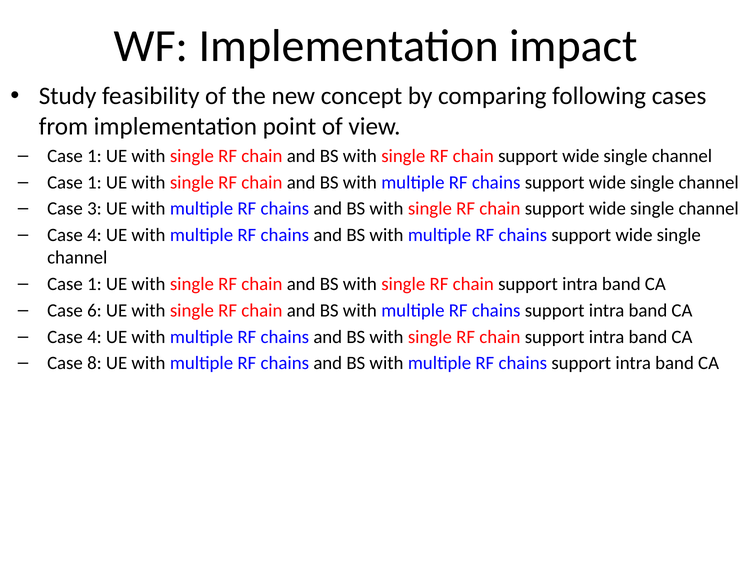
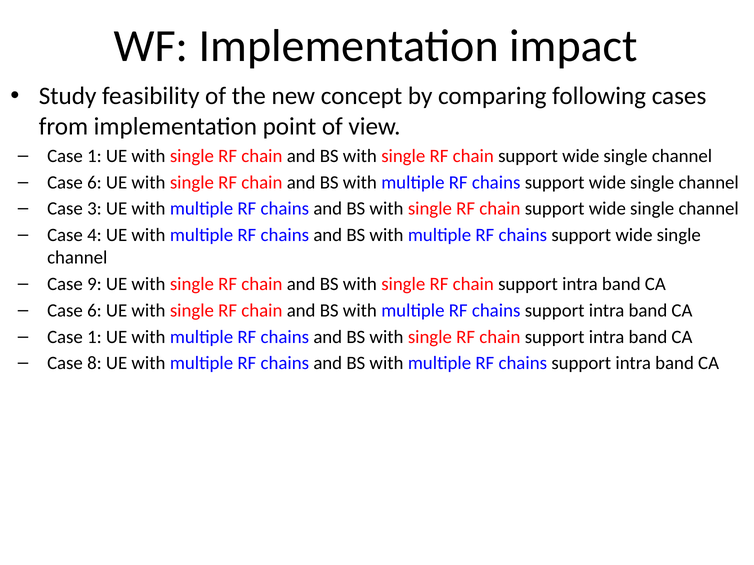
1 at (94, 183): 1 -> 6
1 at (94, 284): 1 -> 9
4 at (94, 337): 4 -> 1
